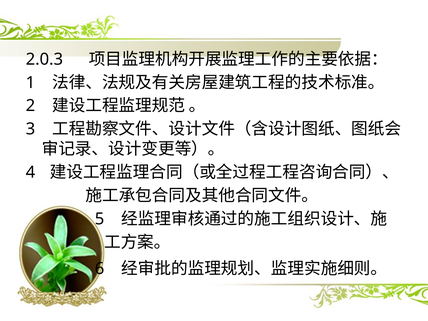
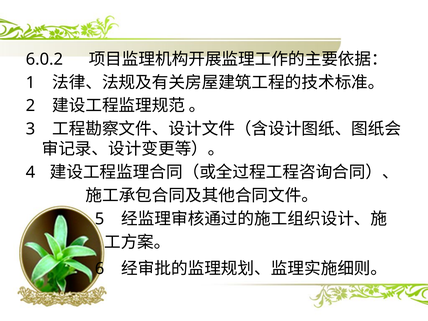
2.0.3: 2.0.3 -> 6.0.2
